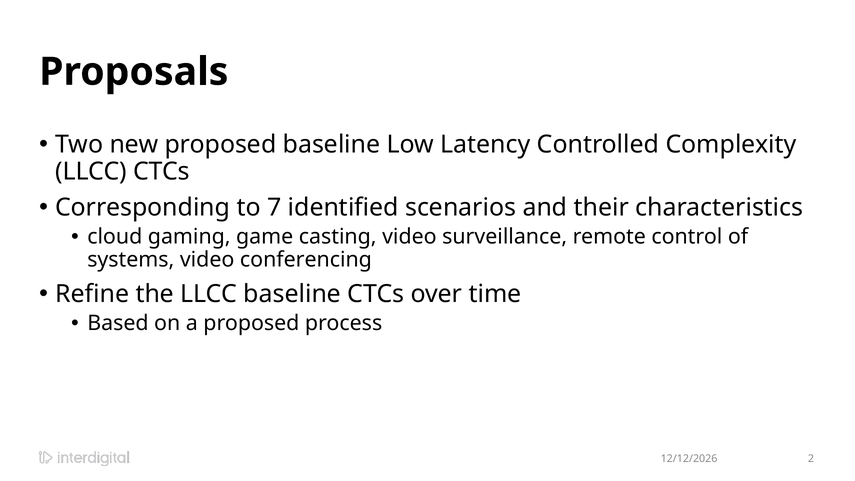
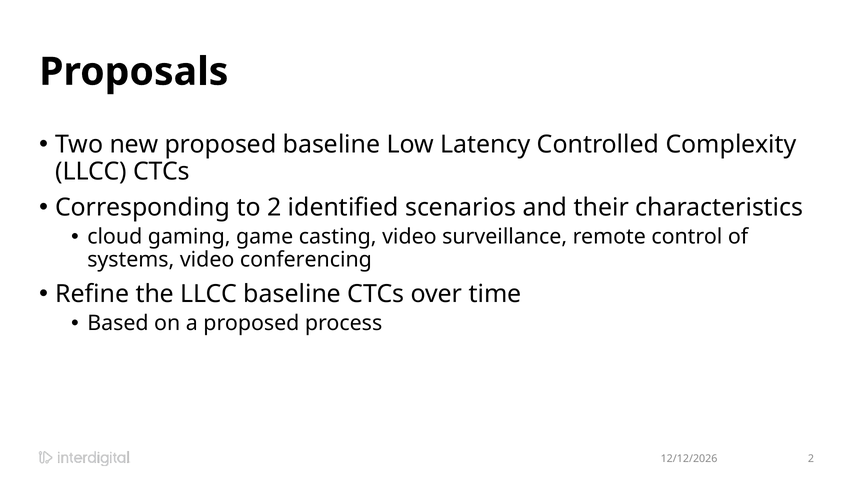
to 7: 7 -> 2
